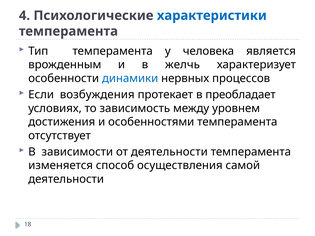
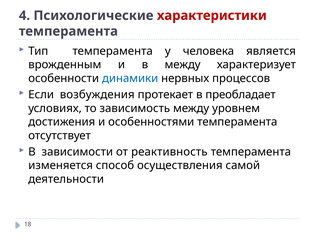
характеристики colour: blue -> red
в желчь: желчь -> между
от деятельности: деятельности -> реактивность
